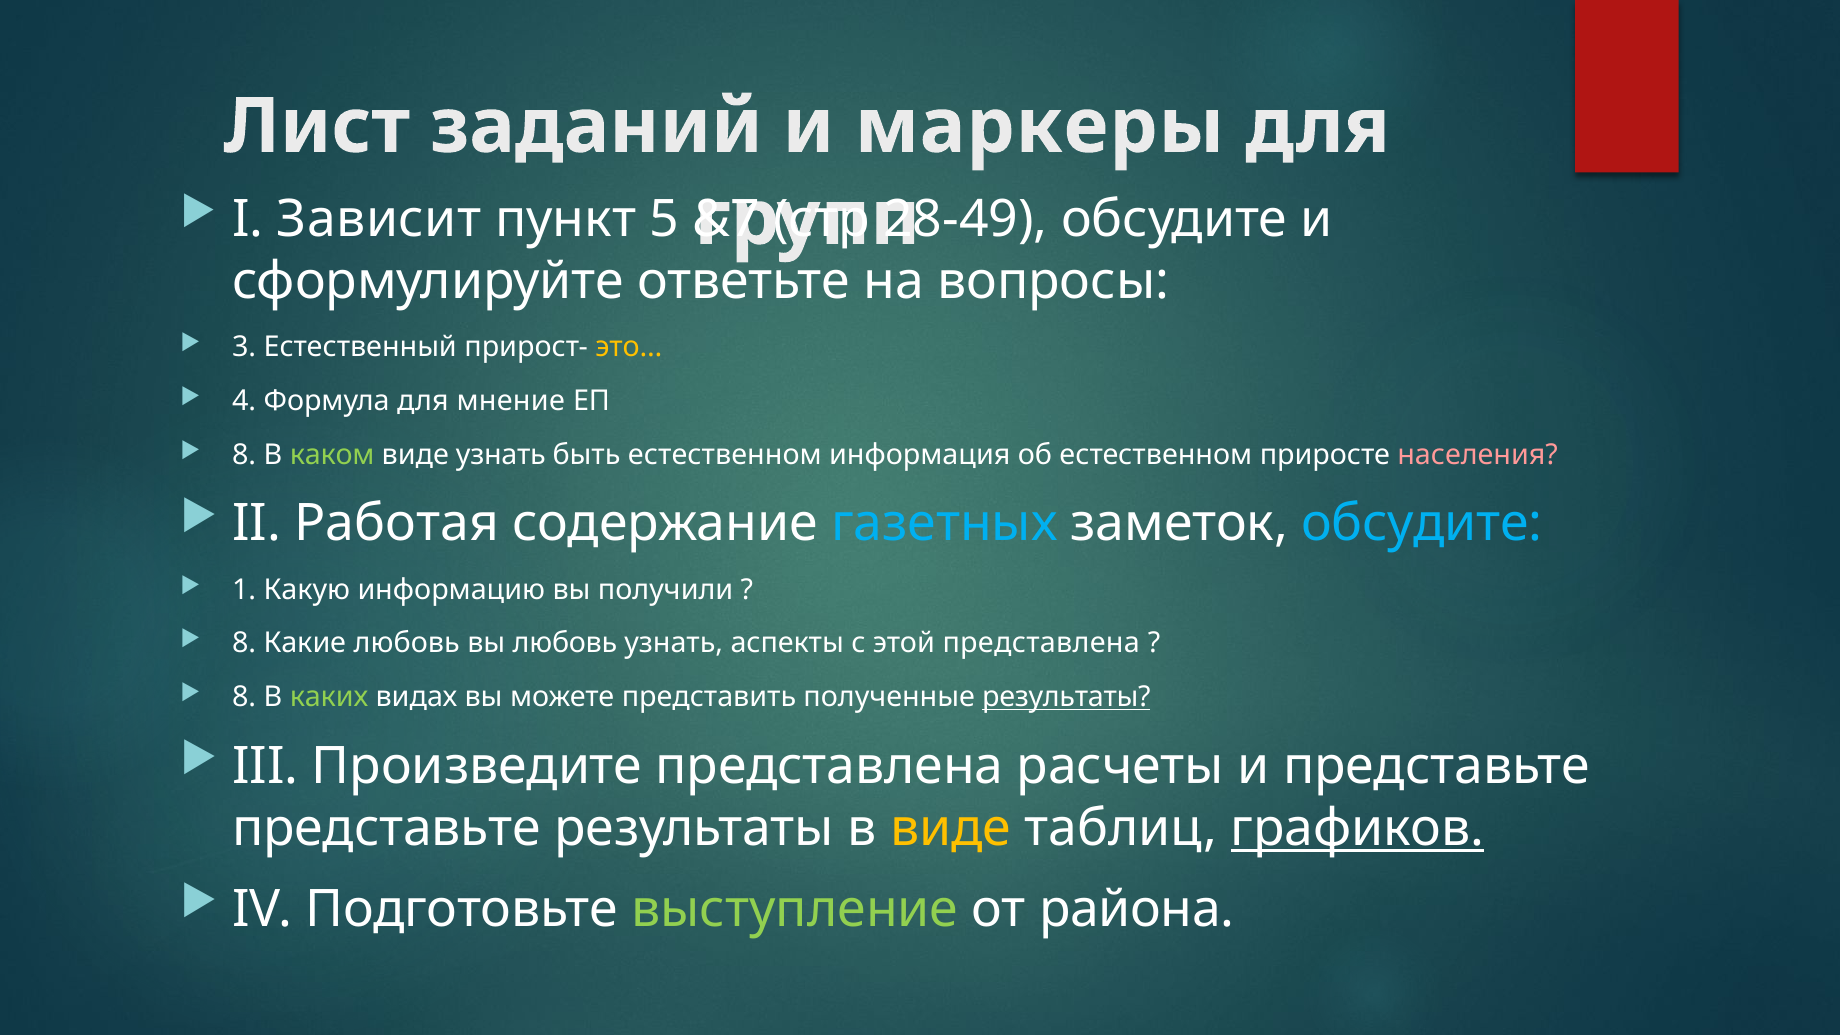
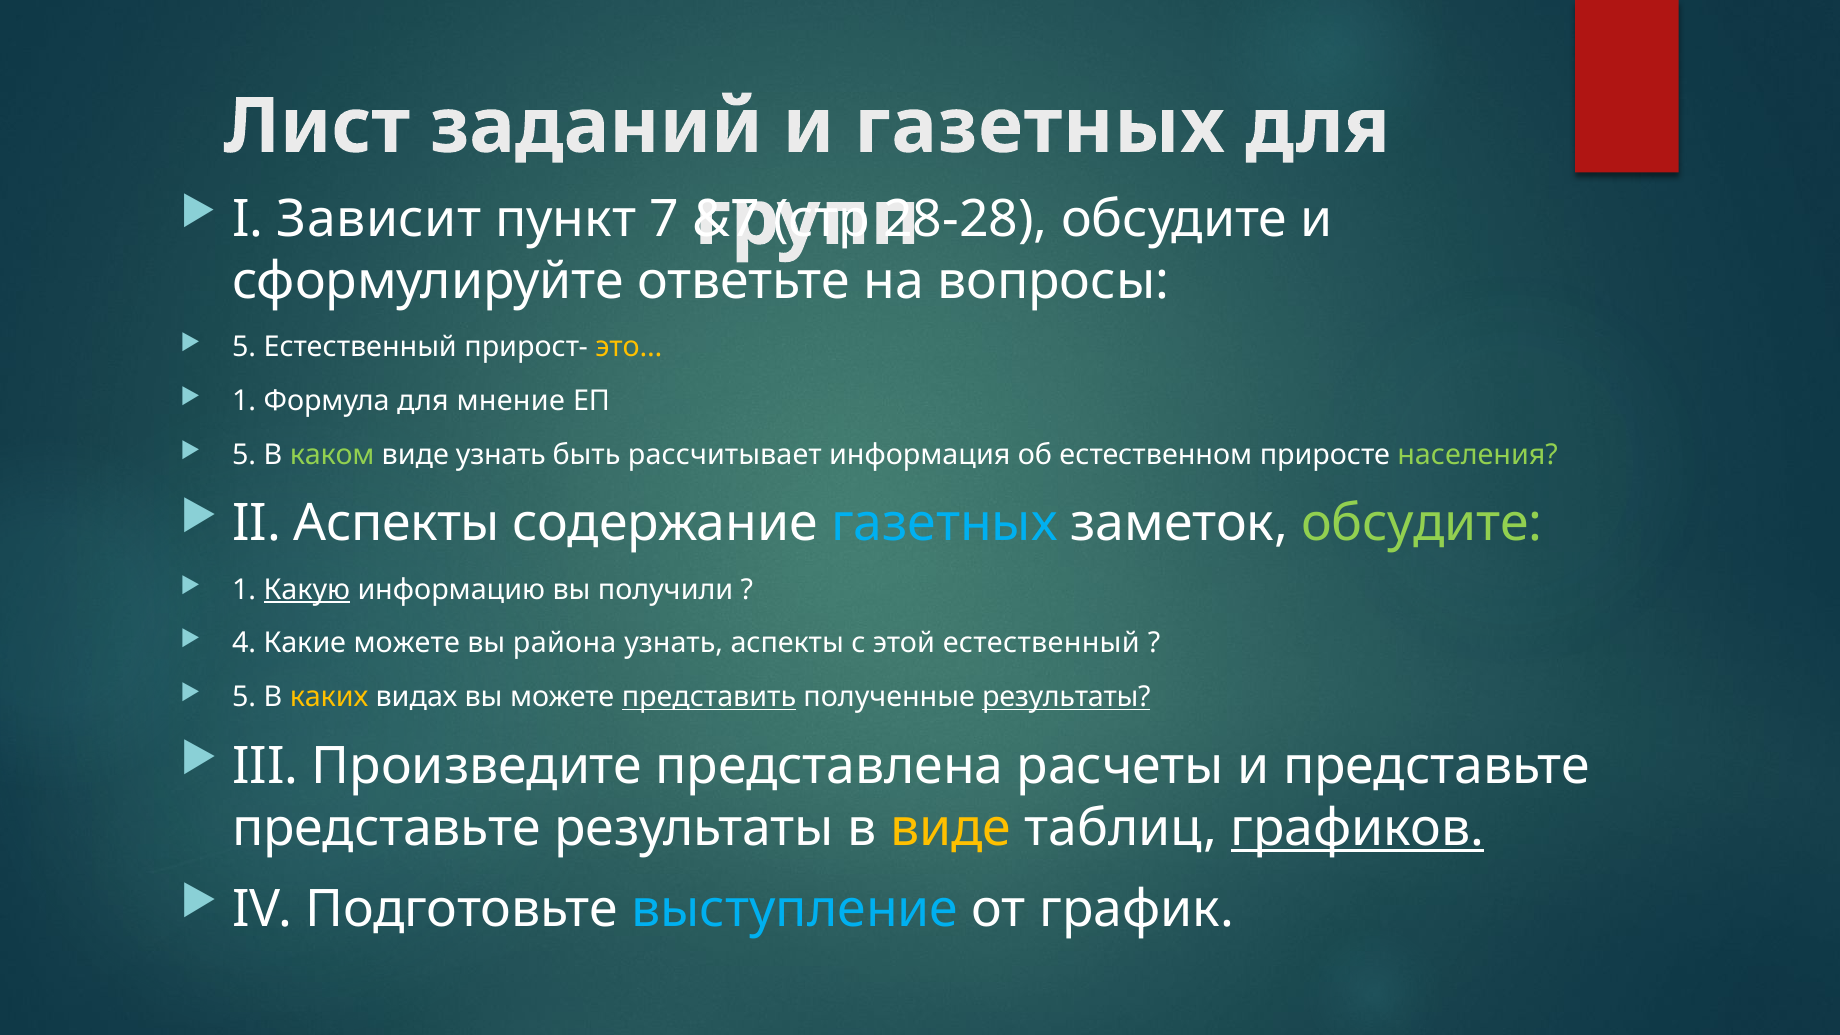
и маркеры: маркеры -> газетных
5: 5 -> 7
28-49: 28-49 -> 28-28
3 at (244, 347): 3 -> 5
4 at (244, 401): 4 -> 1
8 at (244, 455): 8 -> 5
быть естественном: естественном -> рассчитывает
населения colour: pink -> light green
II Работая: Работая -> Аспекты
обсудите at (1422, 524) colour: light blue -> light green
Какую underline: none -> present
8 at (244, 643): 8 -> 4
Какие любовь: любовь -> можете
вы любовь: любовь -> района
этой представлена: представлена -> естественный
8 at (244, 697): 8 -> 5
каких colour: light green -> yellow
представить underline: none -> present
выступление colour: light green -> light blue
района: района -> график
